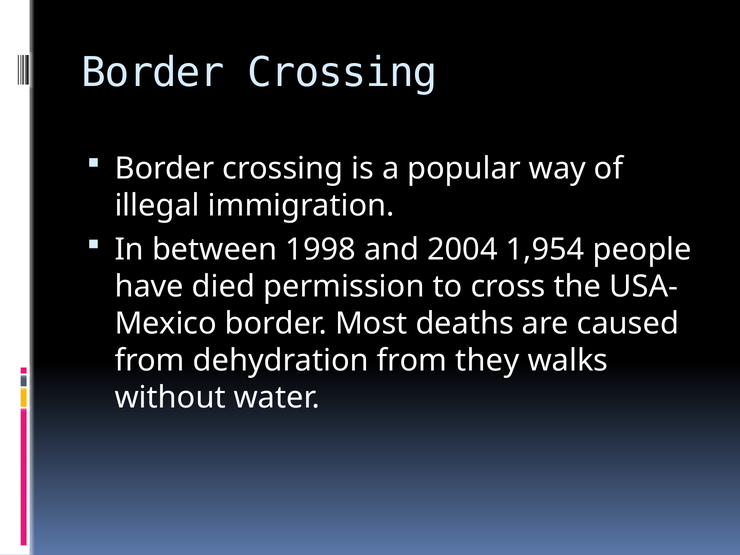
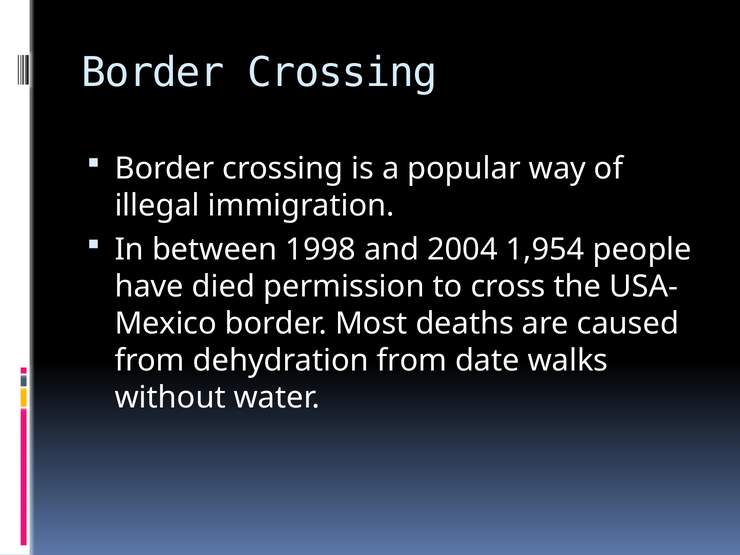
they: they -> date
